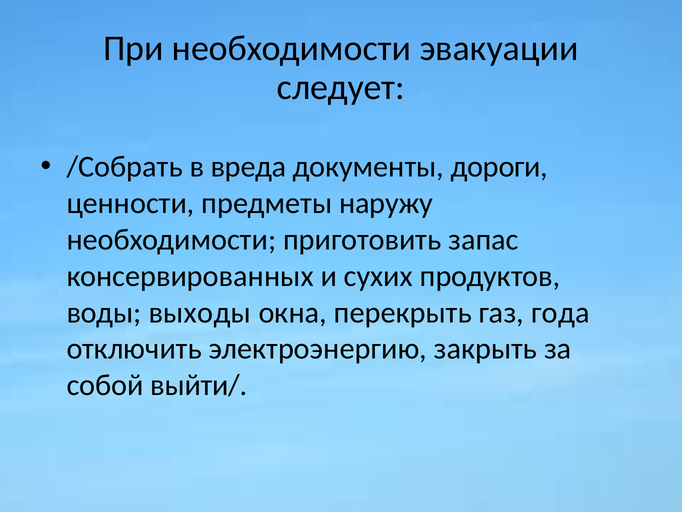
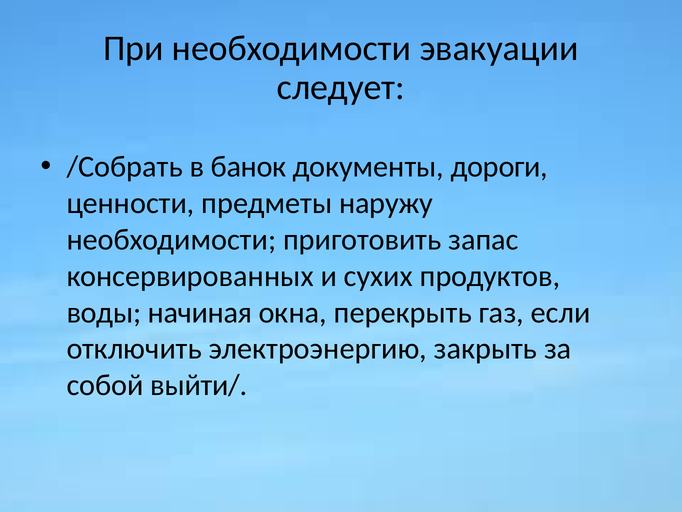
вреда: вреда -> банок
выходы: выходы -> начиная
года: года -> если
